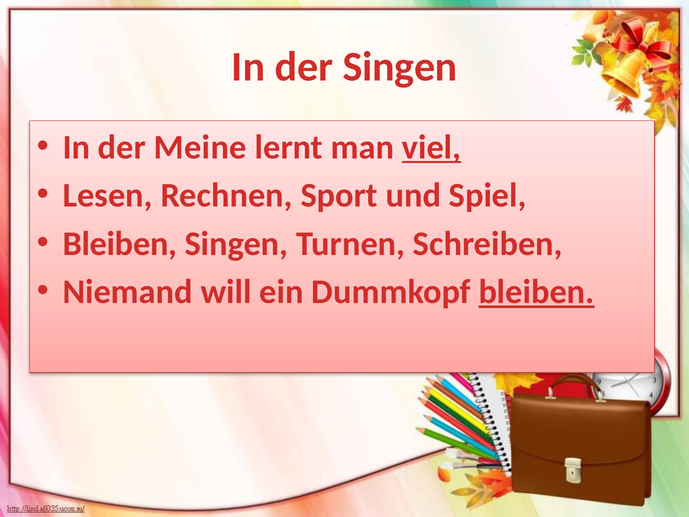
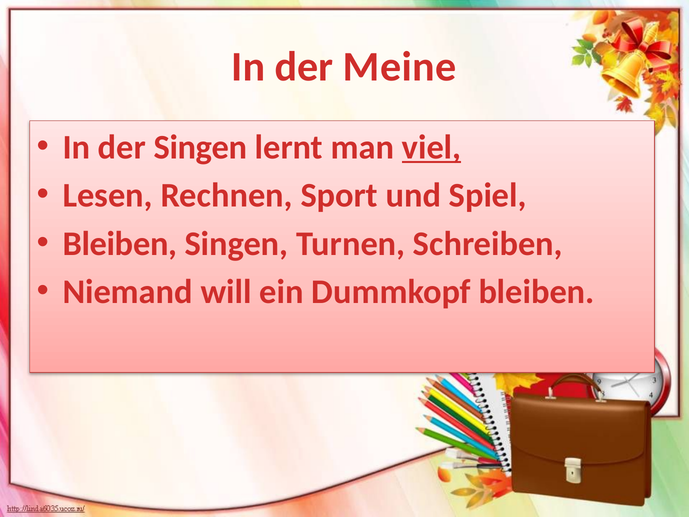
der Singen: Singen -> Meine
der Meine: Meine -> Singen
bleiben at (537, 292) underline: present -> none
